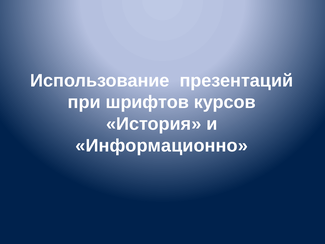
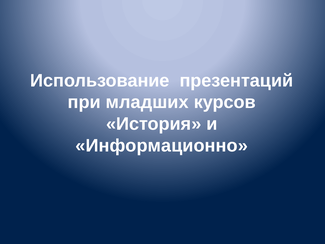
шрифтов: шрифтов -> младших
